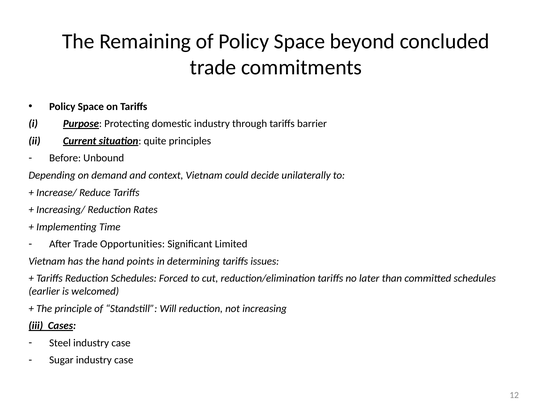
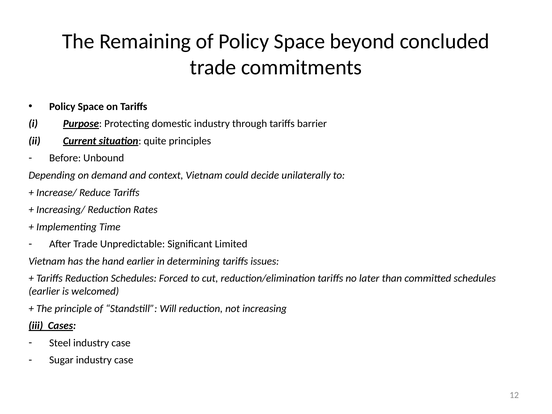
Opportunities: Opportunities -> Unpredictable
hand points: points -> earlier
